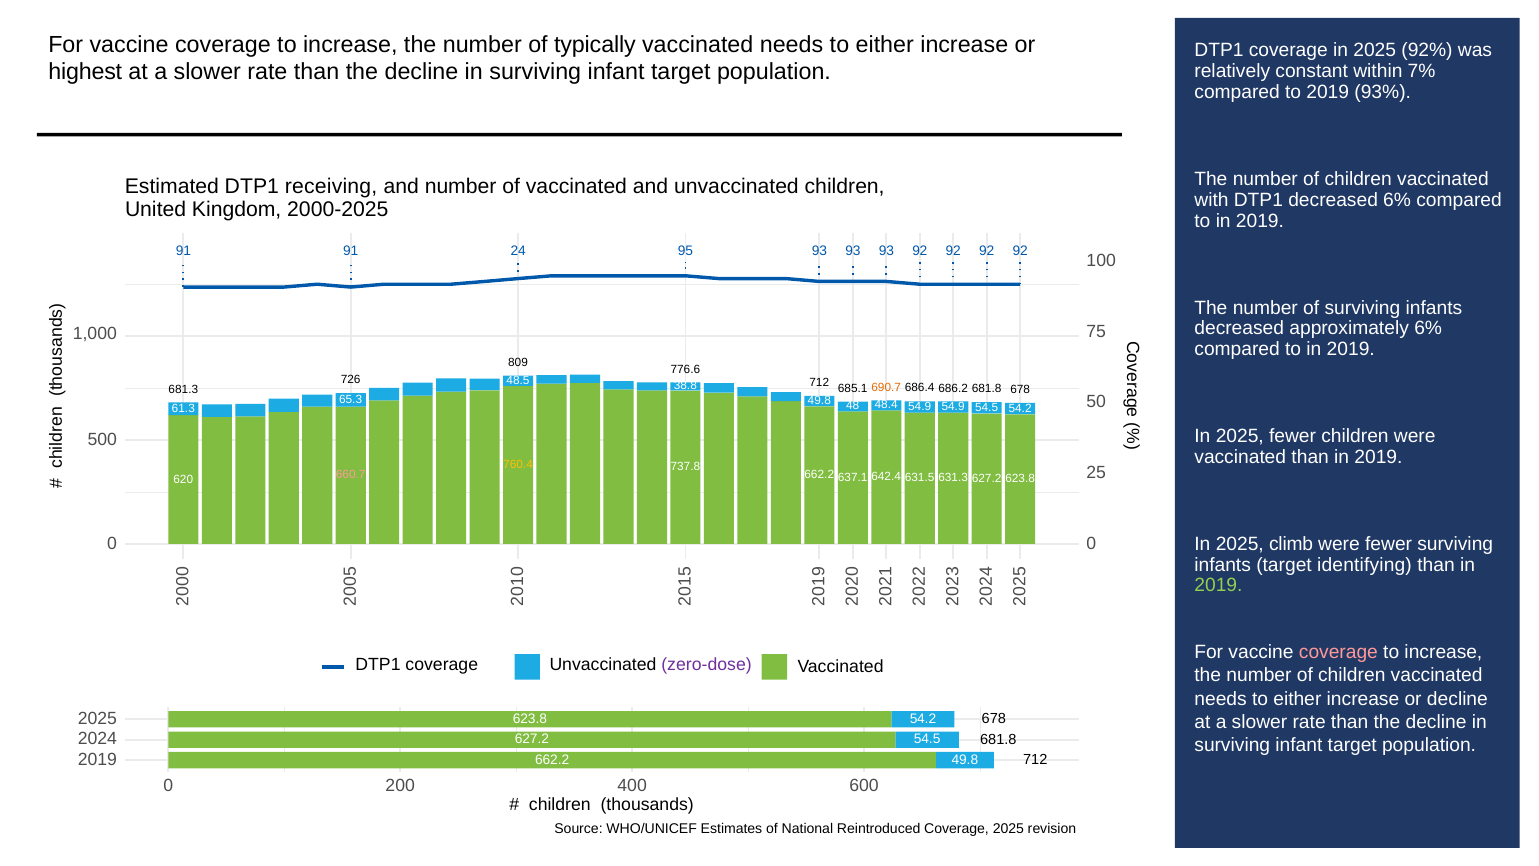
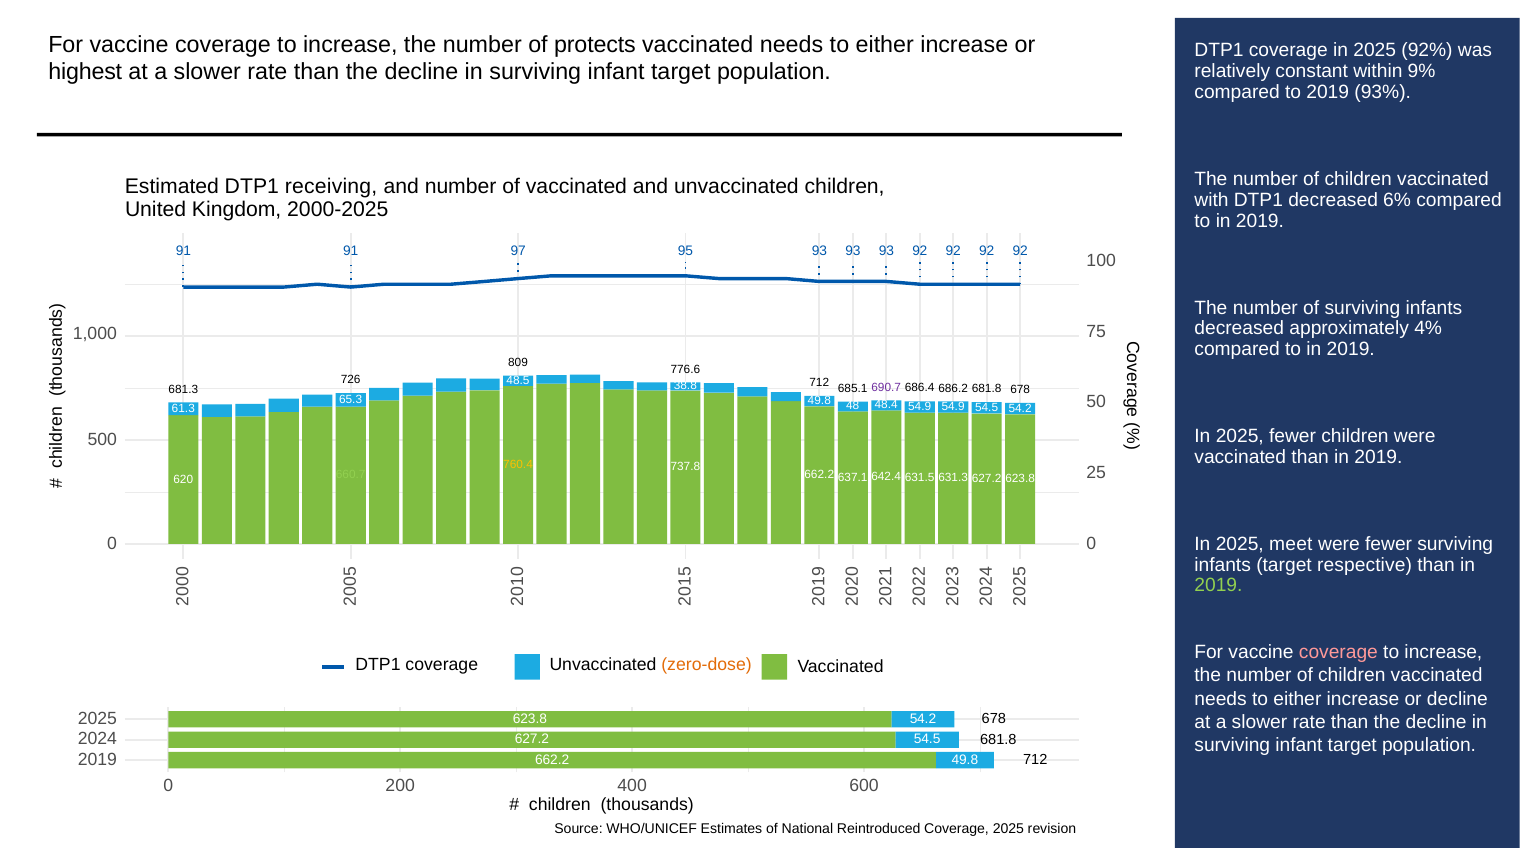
typically: typically -> protects
7%: 7% -> 9%
24: 24 -> 97
approximately 6%: 6% -> 4%
690.7 colour: orange -> purple
660.7 colour: pink -> light green
climb: climb -> meet
identifying: identifying -> respective
zero-dose colour: purple -> orange
